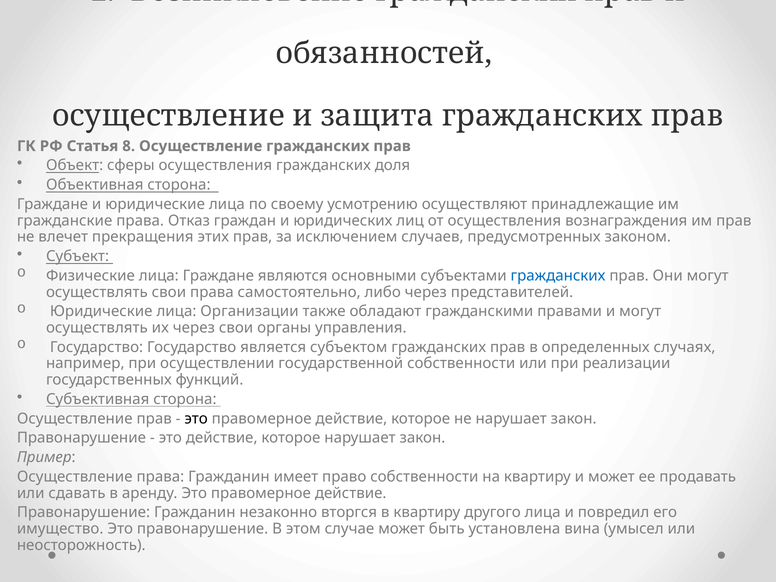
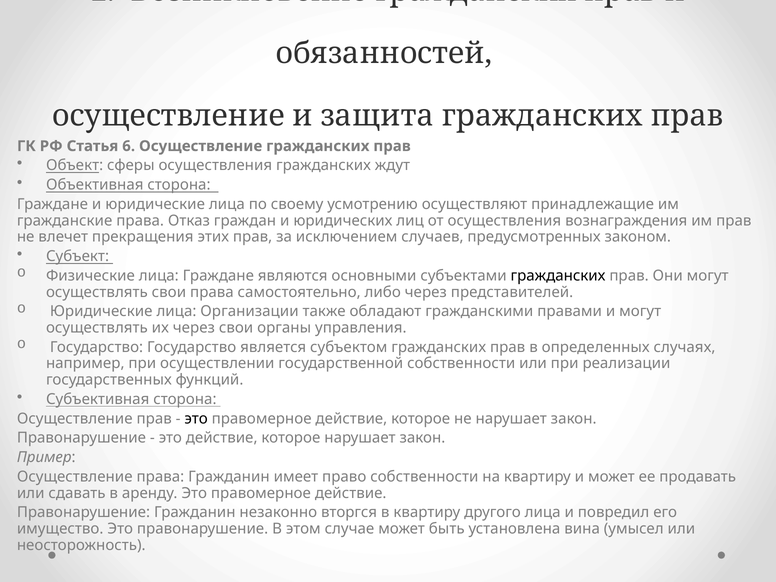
8: 8 -> 6
доля: доля -> ждут
гражданских at (558, 276) colour: blue -> black
